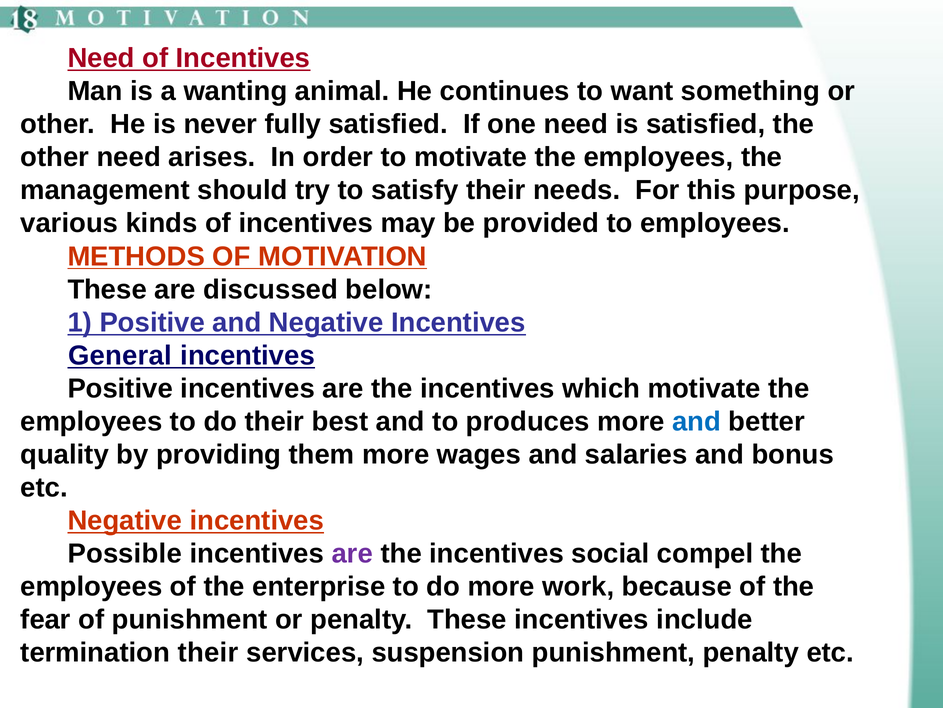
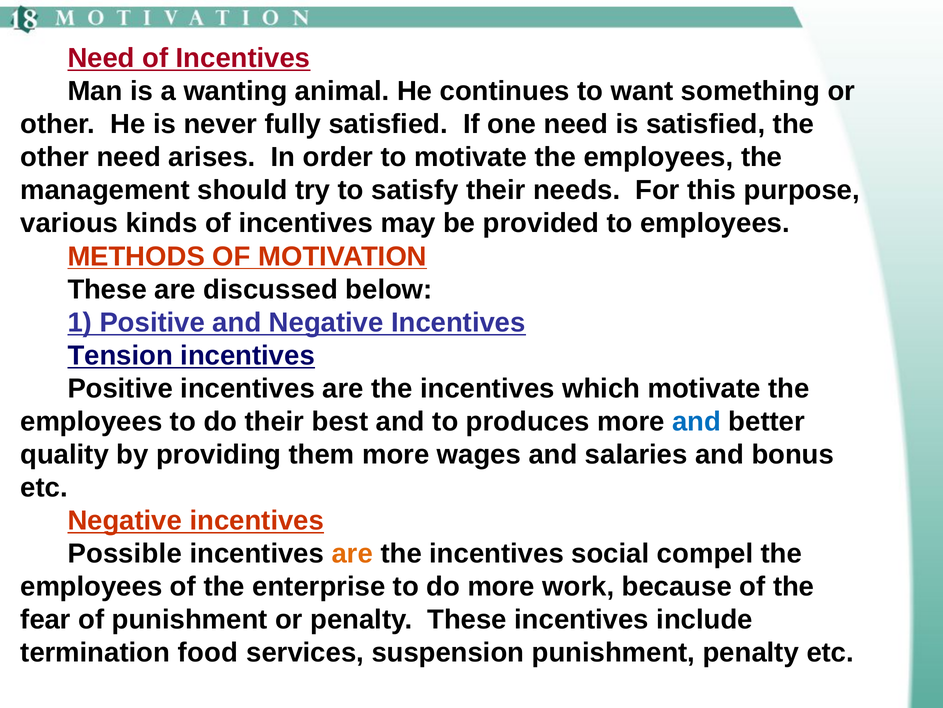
General: General -> Tension
are at (352, 553) colour: purple -> orange
termination their: their -> food
